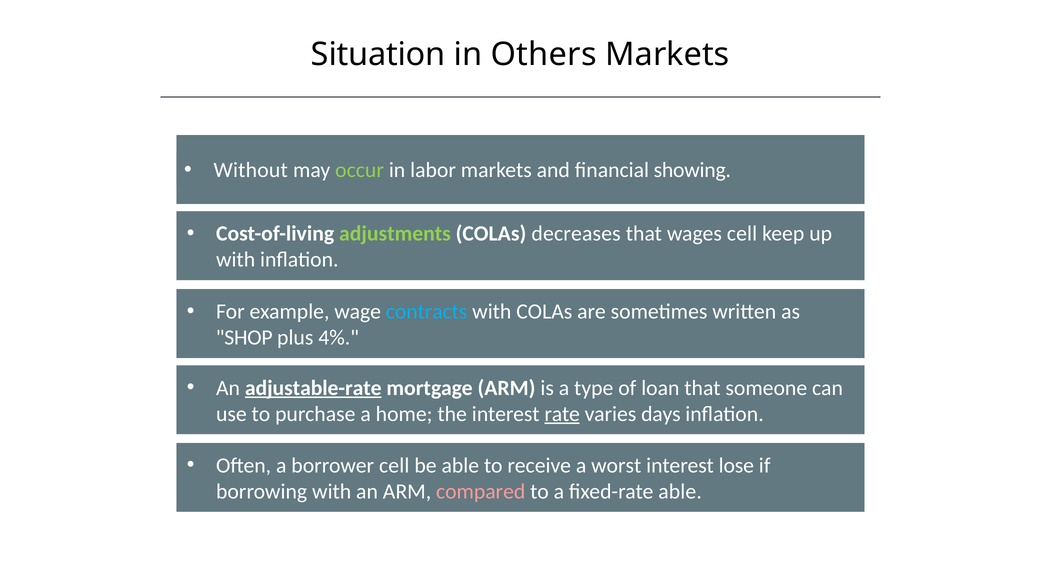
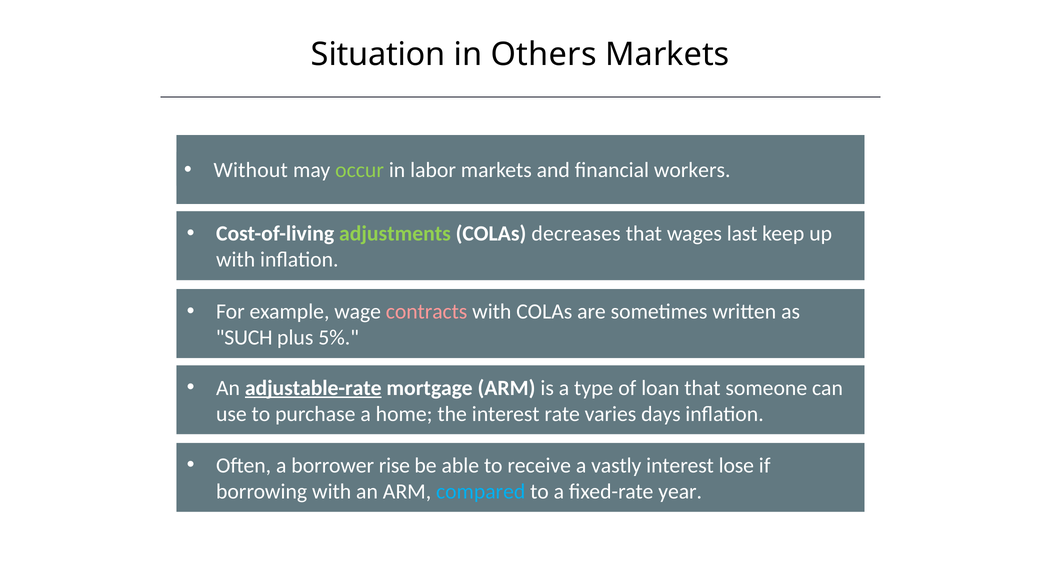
showing: showing -> workers
wages cell: cell -> last
contracts colour: light blue -> pink
SHOP: SHOP -> SUCH
4%: 4% -> 5%
rate underline: present -> none
borrower cell: cell -> rise
worst: worst -> vastly
compared colour: pink -> light blue
fixed-rate able: able -> year
